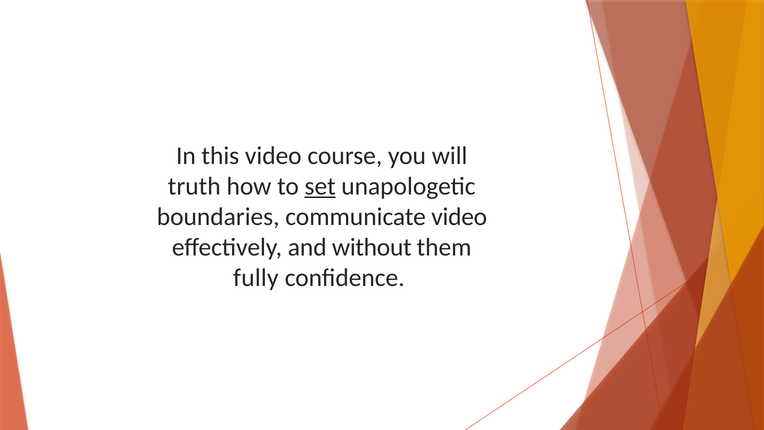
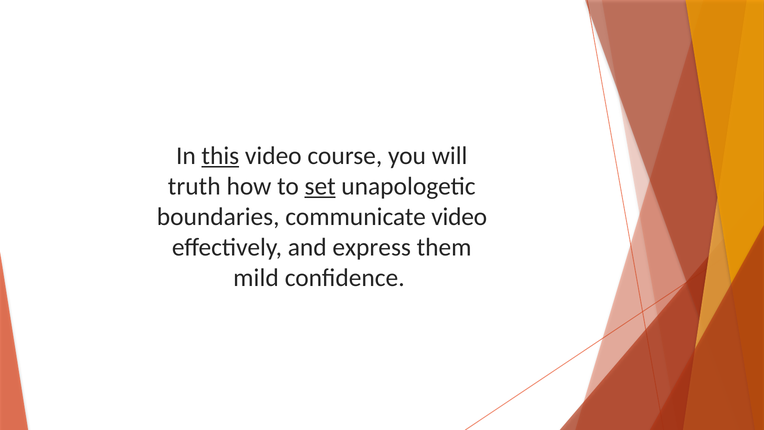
this underline: none -> present
without: without -> express
fully: fully -> mild
